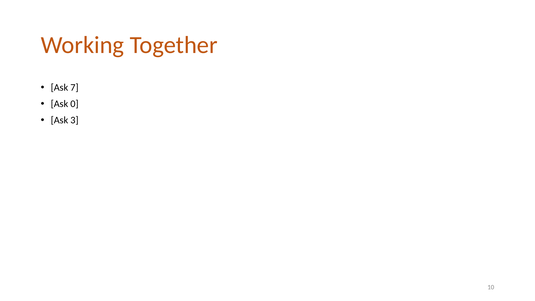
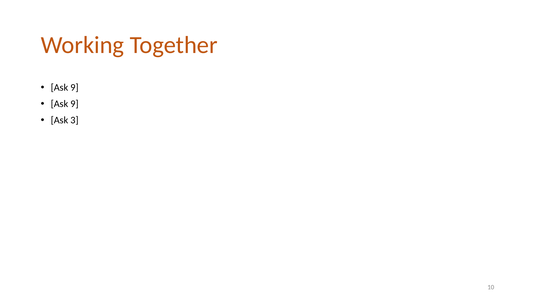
7 at (74, 87): 7 -> 9
0 at (74, 104): 0 -> 9
